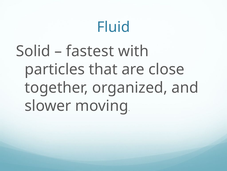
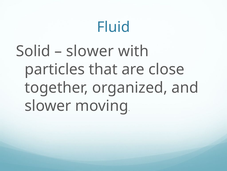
fastest at (90, 51): fastest -> slower
